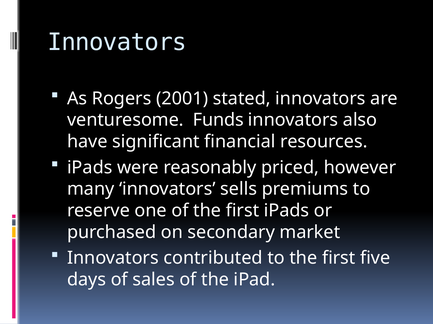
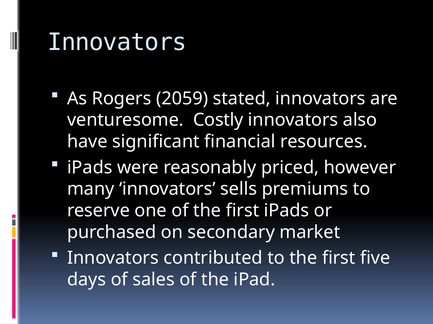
2001: 2001 -> 2059
Funds: Funds -> Costly
